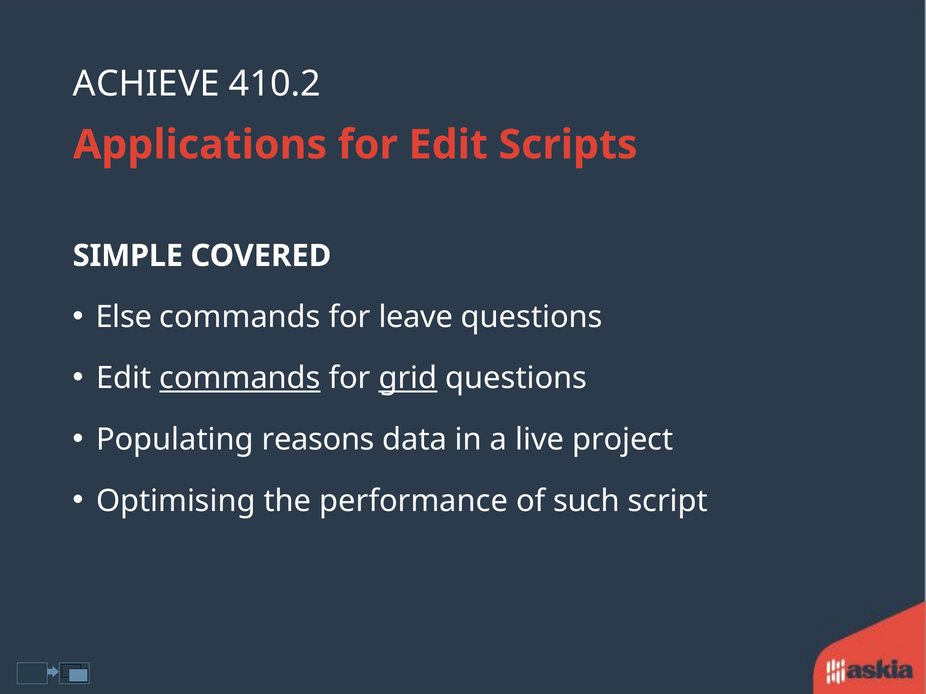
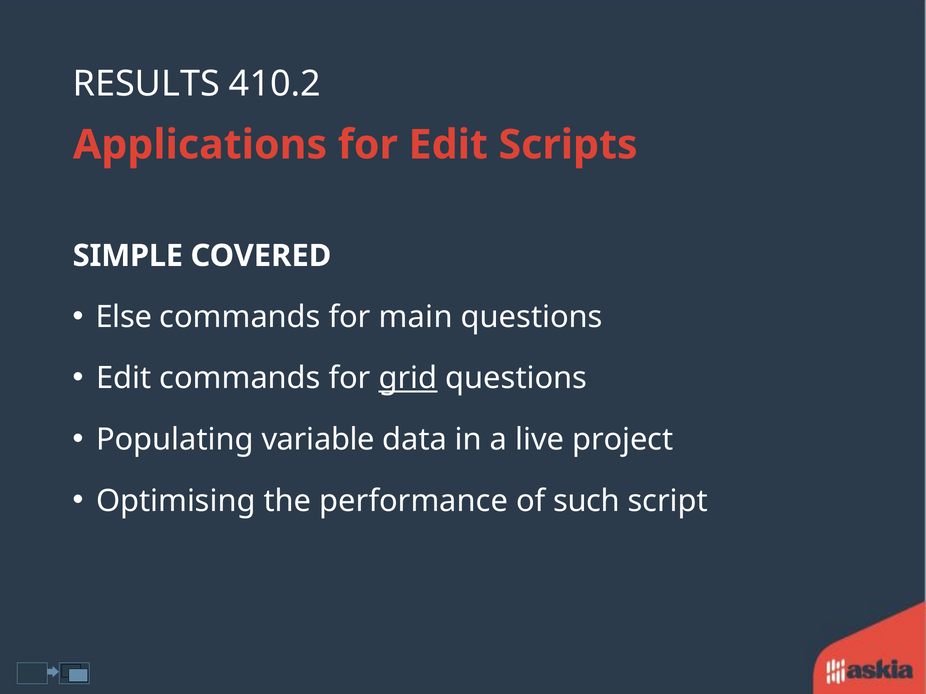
ACHIEVE: ACHIEVE -> RESULTS
leave: leave -> main
commands at (240, 379) underline: present -> none
reasons: reasons -> variable
